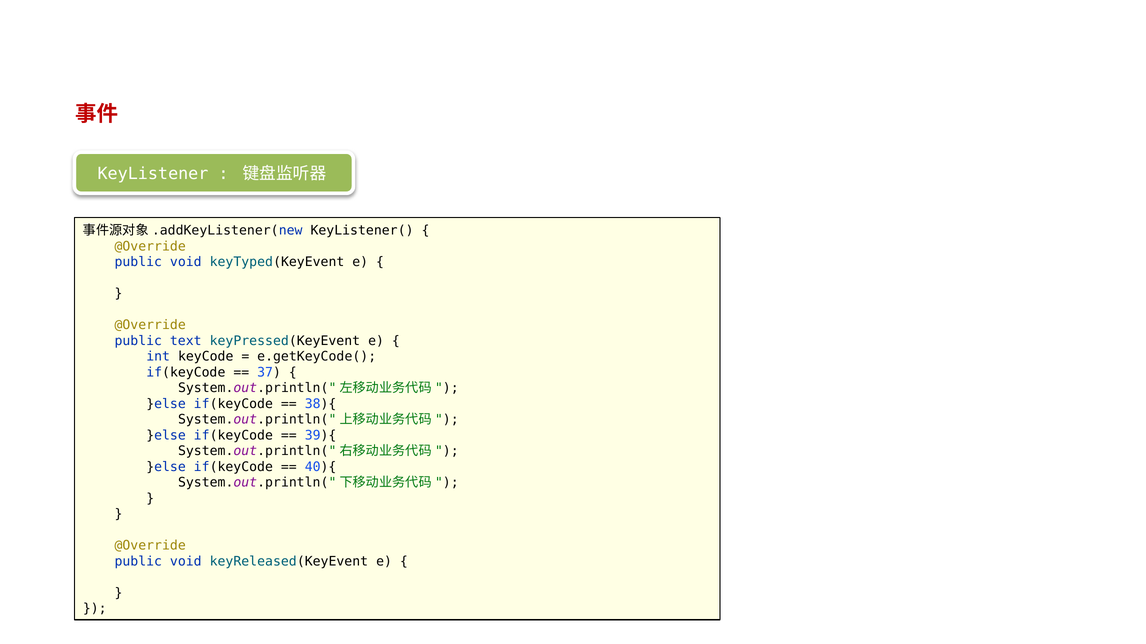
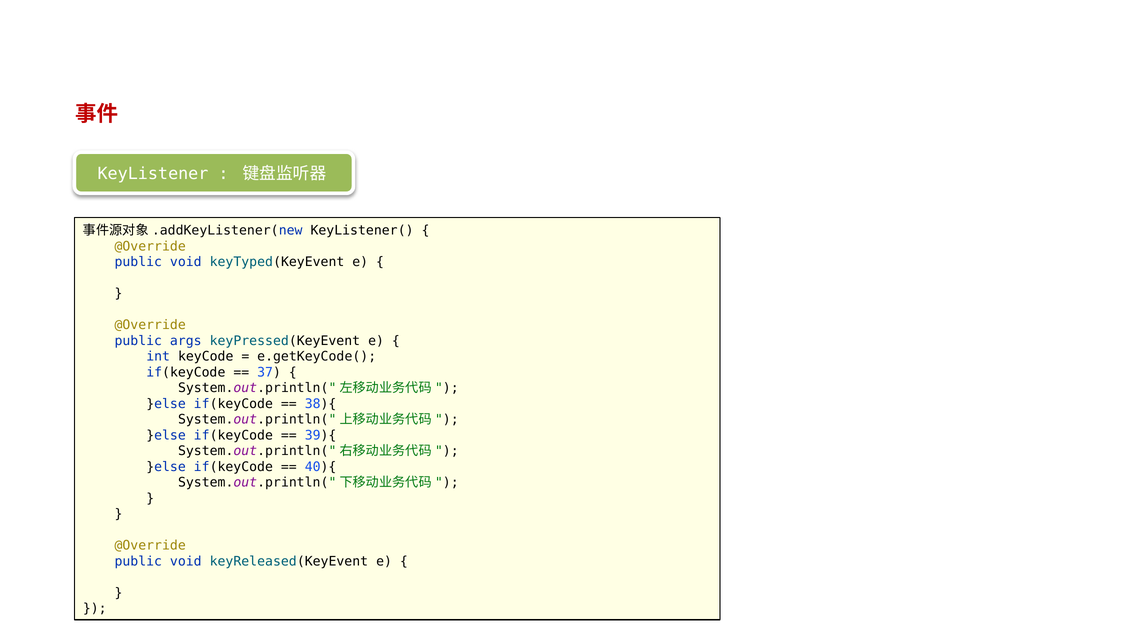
text: text -> args
